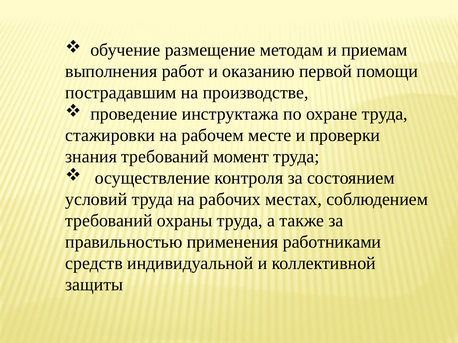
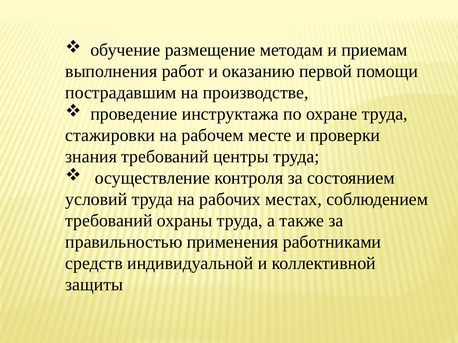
момент: момент -> центры
